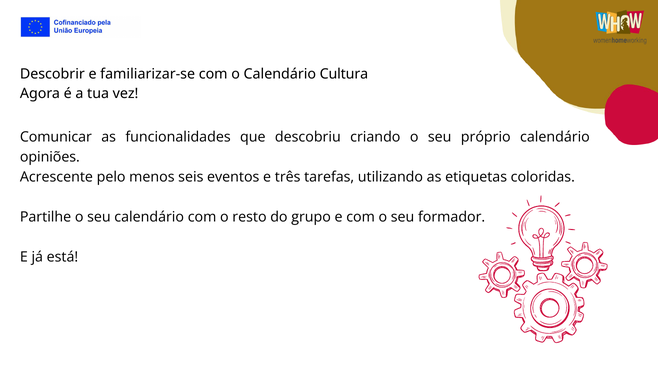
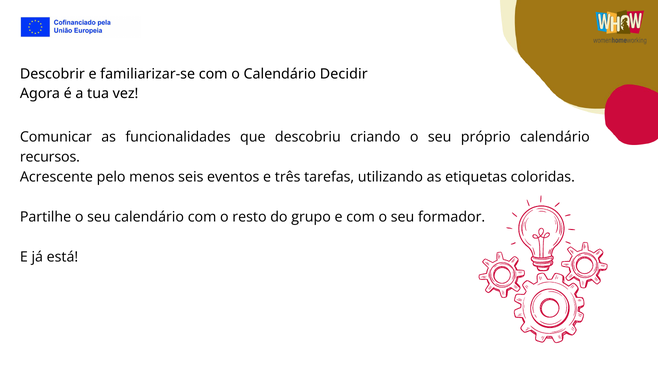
Cultura: Cultura -> Decidir
opiniões: opiniões -> recursos
